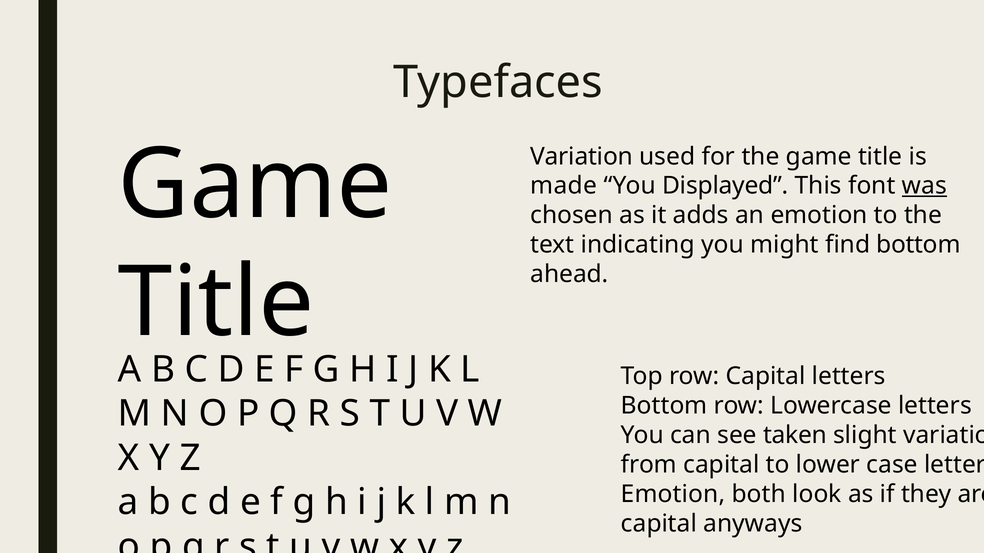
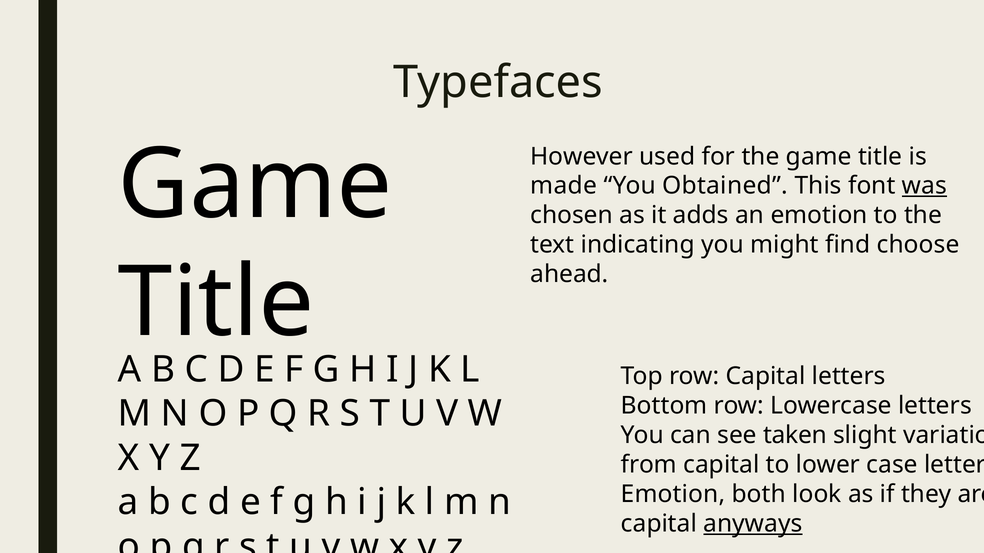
Variation at (582, 157): Variation -> However
Displayed: Displayed -> Obtained
find bottom: bottom -> choose
anyways underline: none -> present
